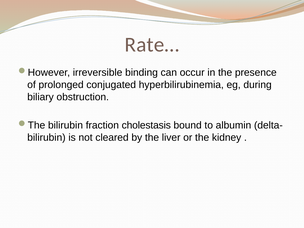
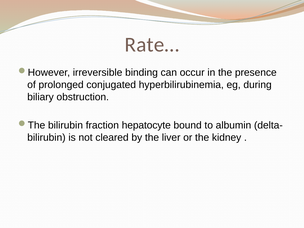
cholestasis: cholestasis -> hepatocyte
